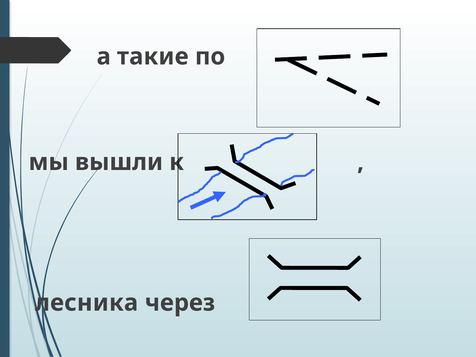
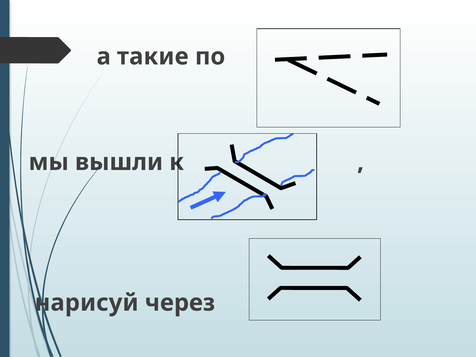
лесника: лесника -> нарисуй
